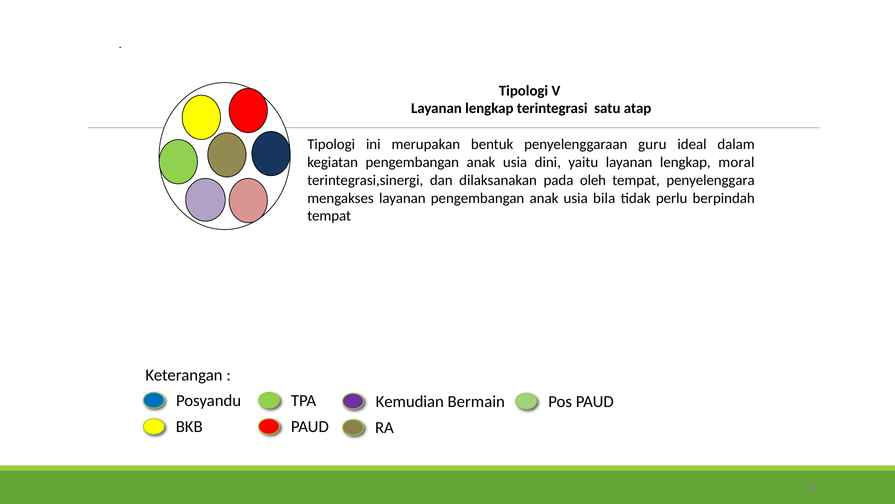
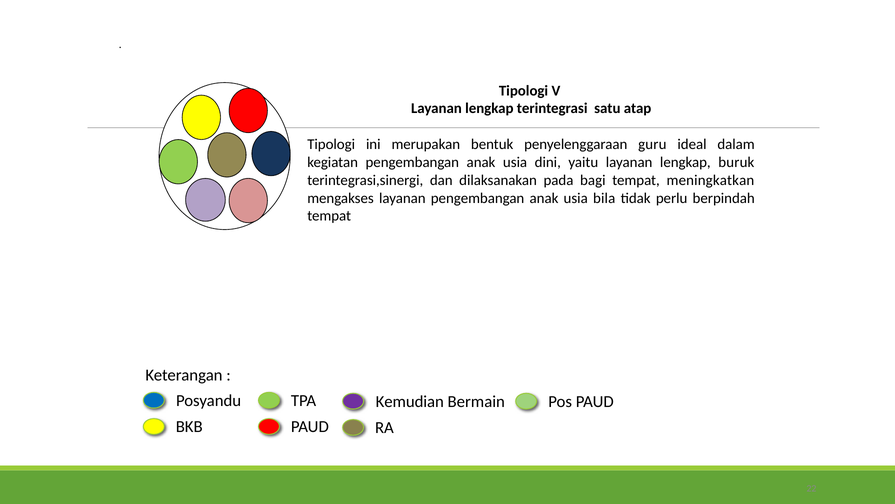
moral: moral -> buruk
oleh: oleh -> bagi
penyelenggara: penyelenggara -> meningkatkan
